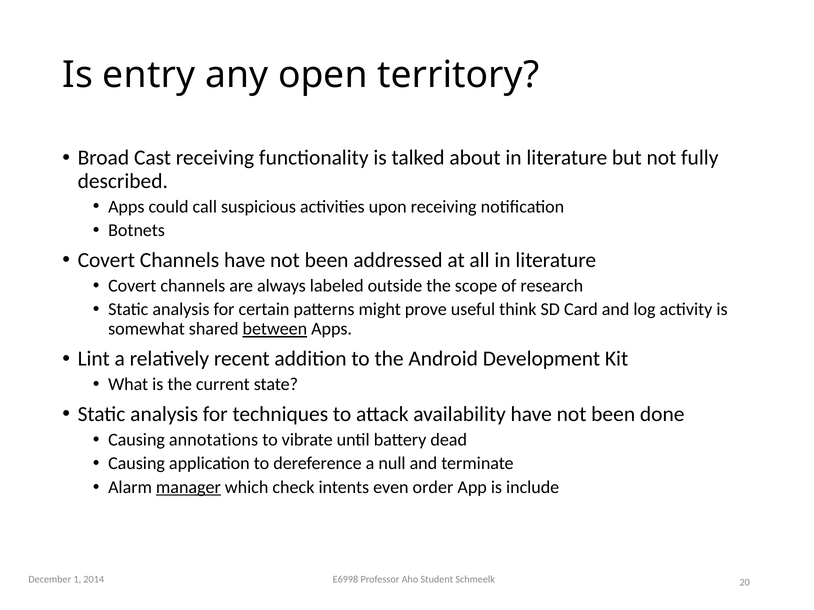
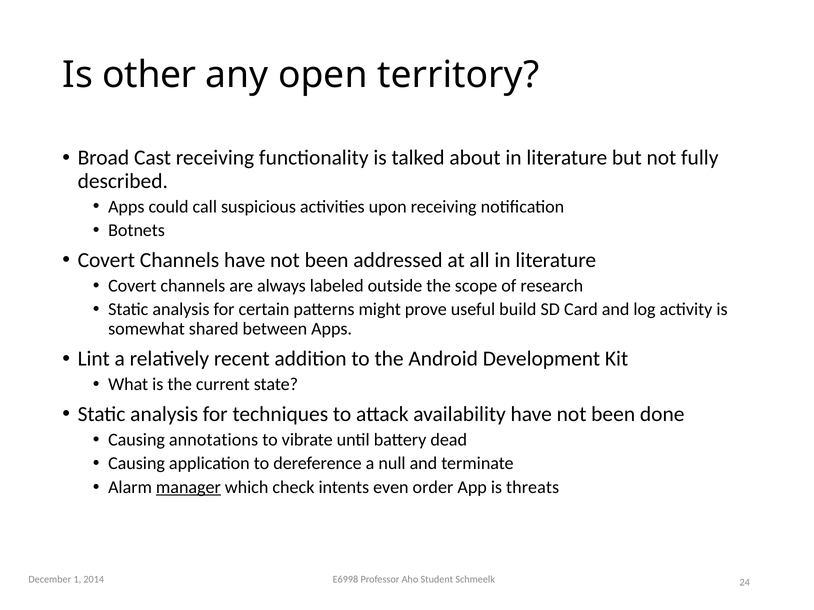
entry: entry -> other
think: think -> build
between underline: present -> none
include: include -> threats
20: 20 -> 24
